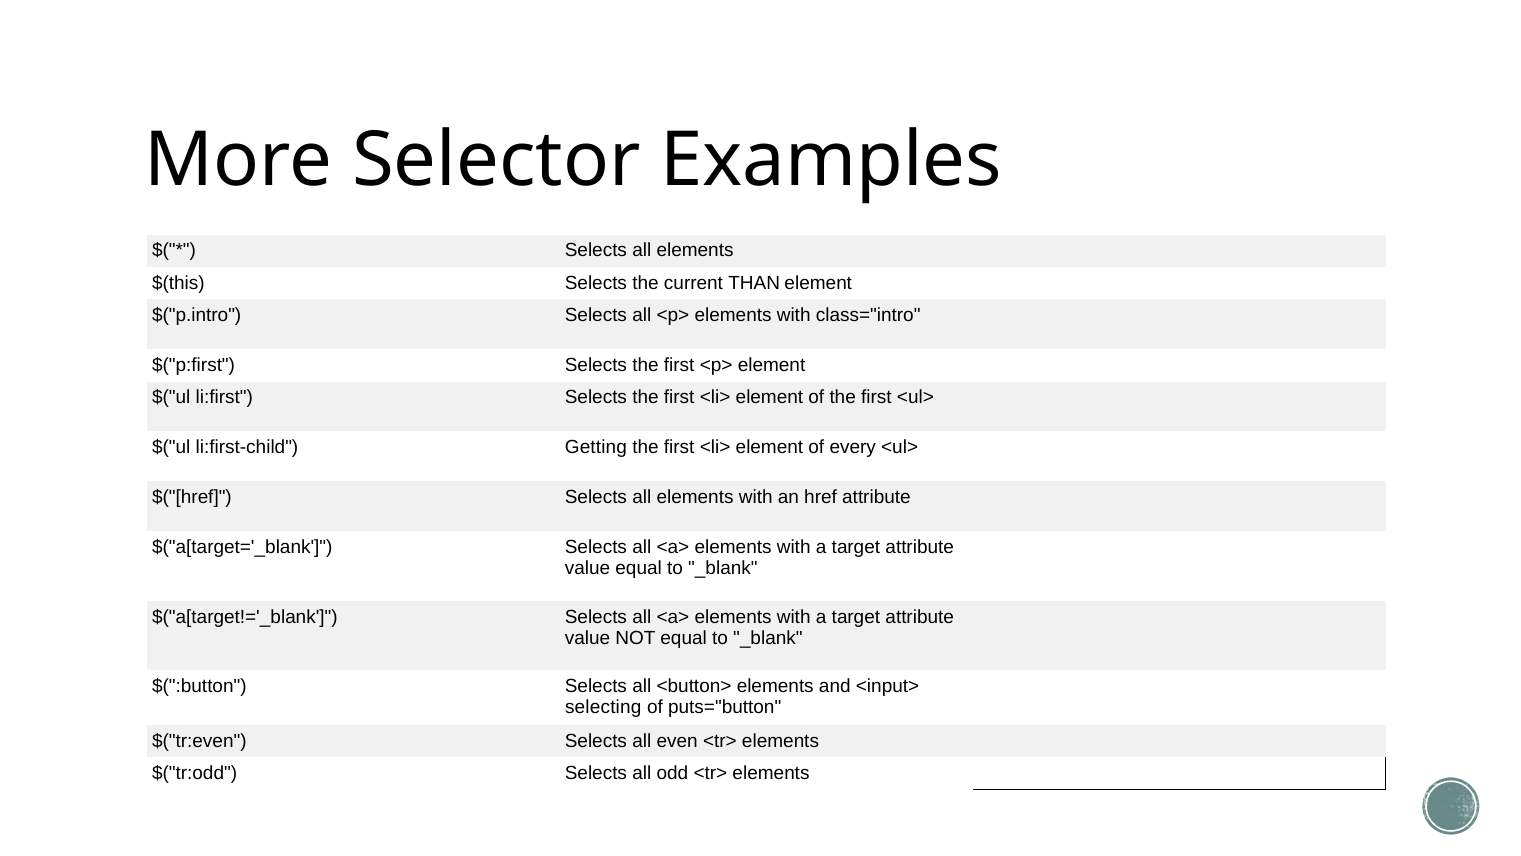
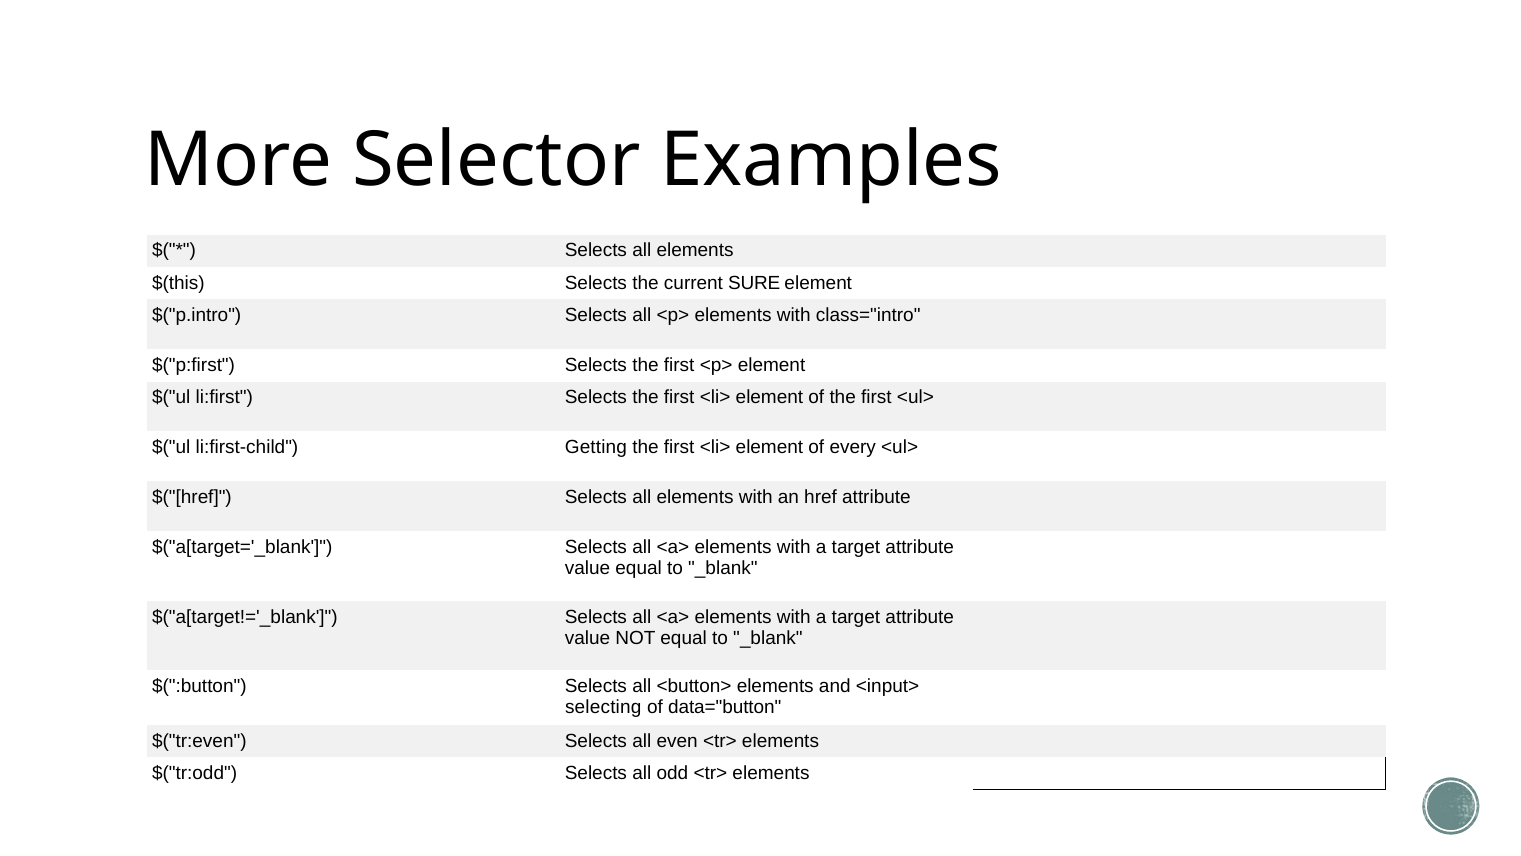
THAN: THAN -> SURE
puts="button: puts="button -> data="button
